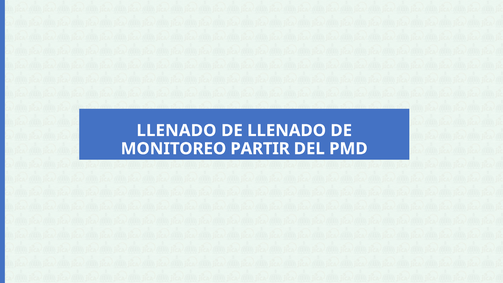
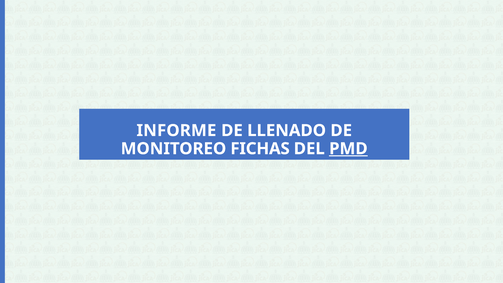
LLENADO at (176, 131): LLENADO -> INFORME
PARTIR: PARTIR -> FICHAS
PMD underline: none -> present
